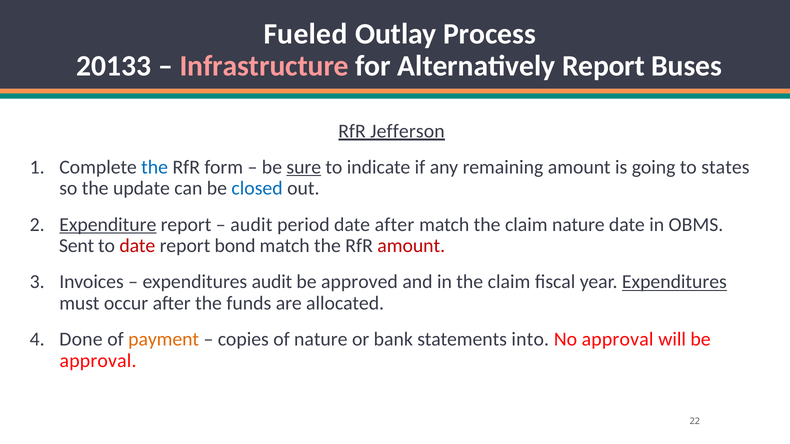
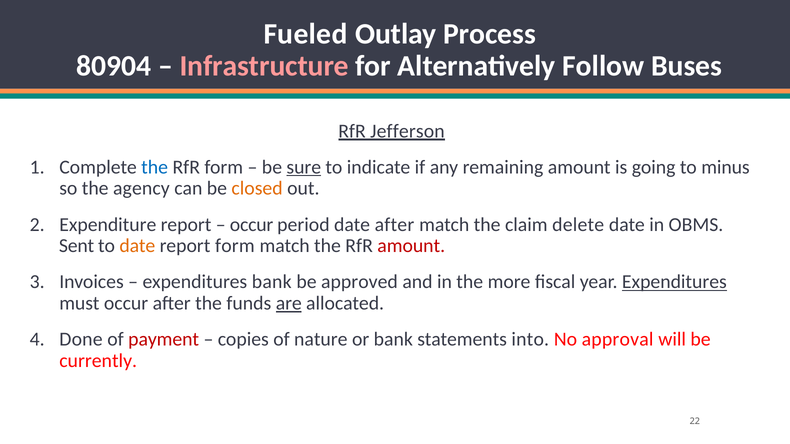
20133: 20133 -> 80904
Alternatively Report: Report -> Follow
states: states -> minus
update: update -> agency
closed colour: blue -> orange
Expenditure underline: present -> none
audit at (251, 225): audit -> occur
claim nature: nature -> delete
date at (137, 246) colour: red -> orange
report bond: bond -> form
expenditures audit: audit -> bank
in the claim: claim -> more
are underline: none -> present
payment colour: orange -> red
approval at (98, 361): approval -> currently
